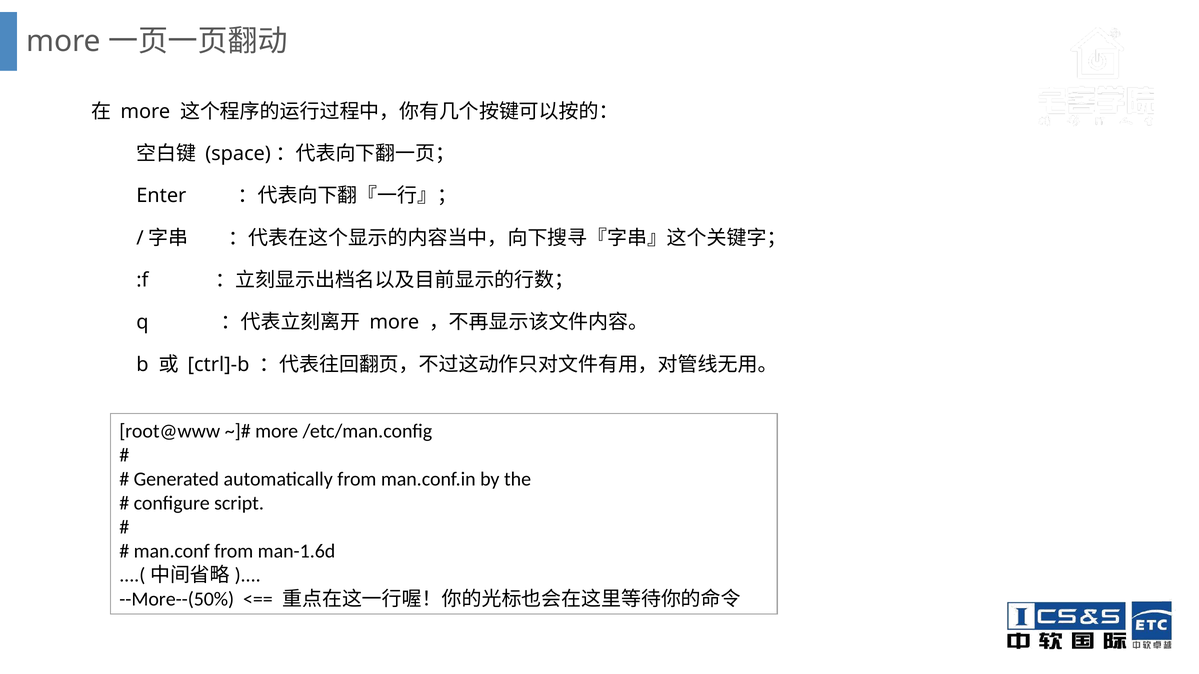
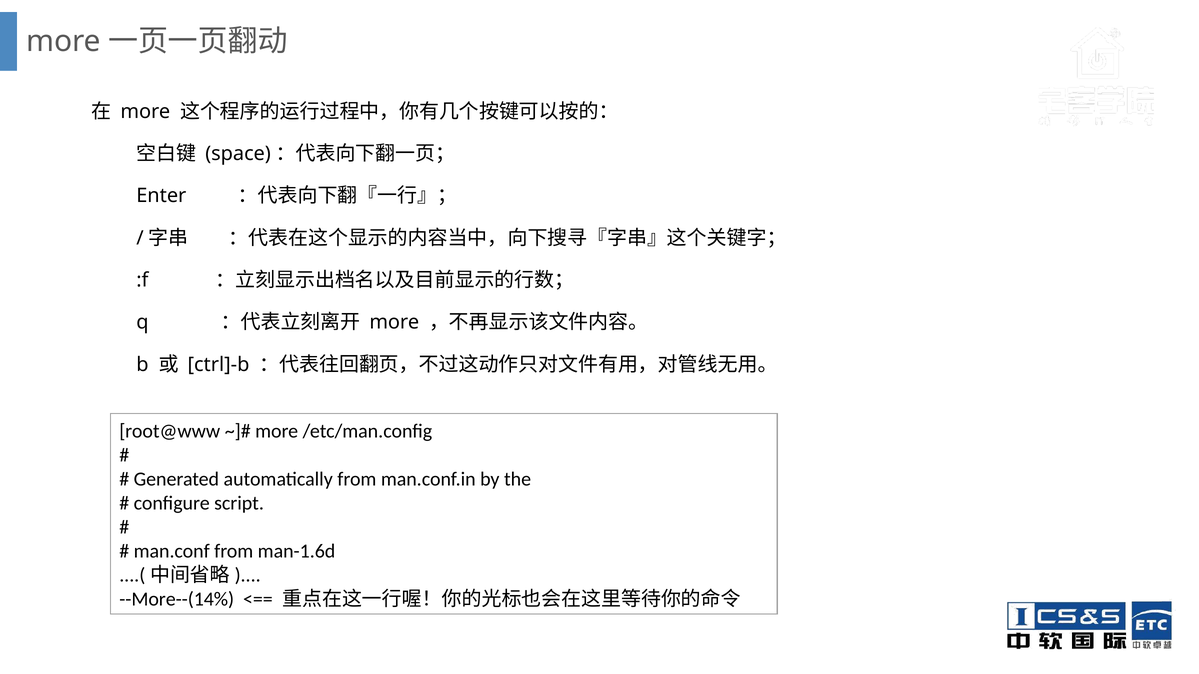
--More--(50%: --More--(50% -> --More--(14%
